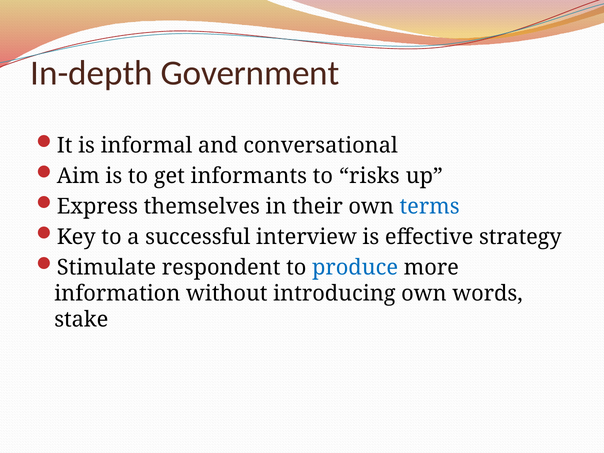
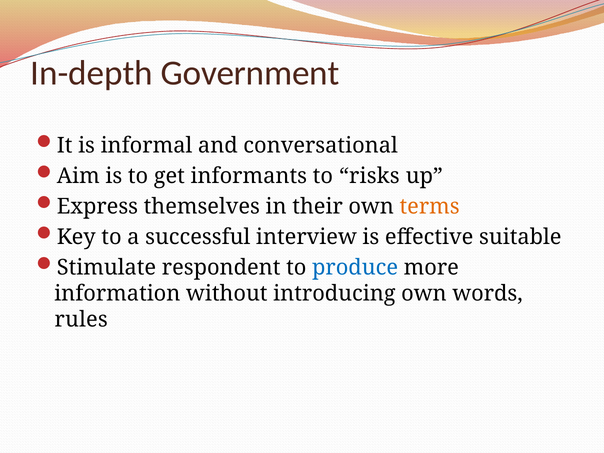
terms colour: blue -> orange
strategy: strategy -> suitable
stake: stake -> rules
